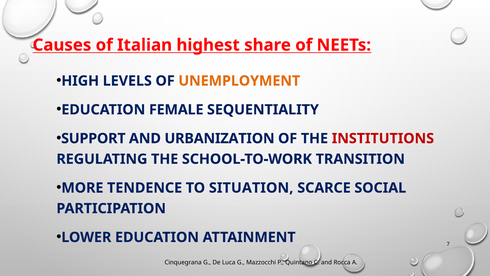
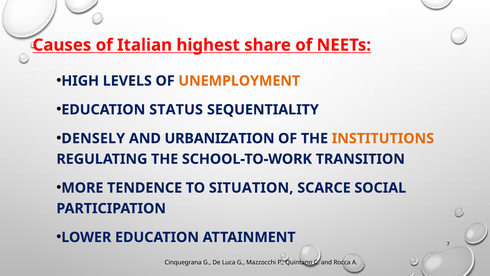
FEMALE: FEMALE -> STATUS
SUPPORT: SUPPORT -> DENSELY
INSTITUTIONS colour: red -> orange
